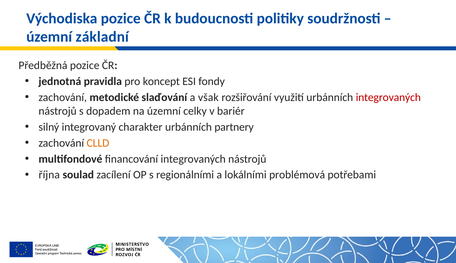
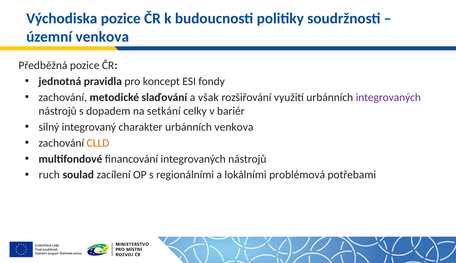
územní základní: základní -> venkova
integrovaných at (388, 97) colour: red -> purple
na územní: územní -> setkání
urbánních partnery: partnery -> venkova
října: října -> ruch
